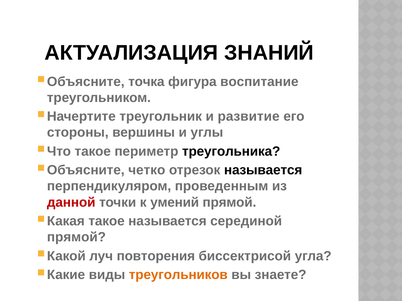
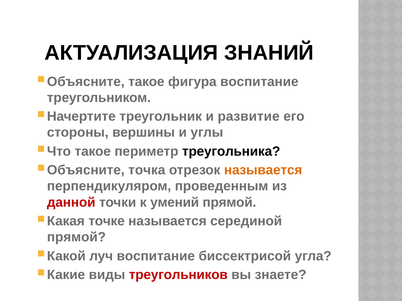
точка at (146, 82): точка -> такое
четко: четко -> точка
называется at (263, 170) colour: black -> orange
такое at (107, 222): такое -> точке
луч повторения: повторения -> воспитание
треугольников colour: orange -> red
